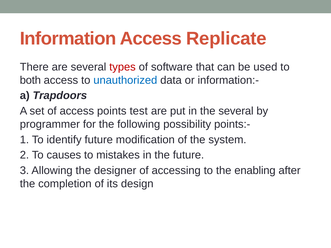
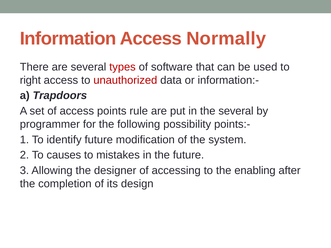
Replicate: Replicate -> Normally
both: both -> right
unauthorized colour: blue -> red
test: test -> rule
